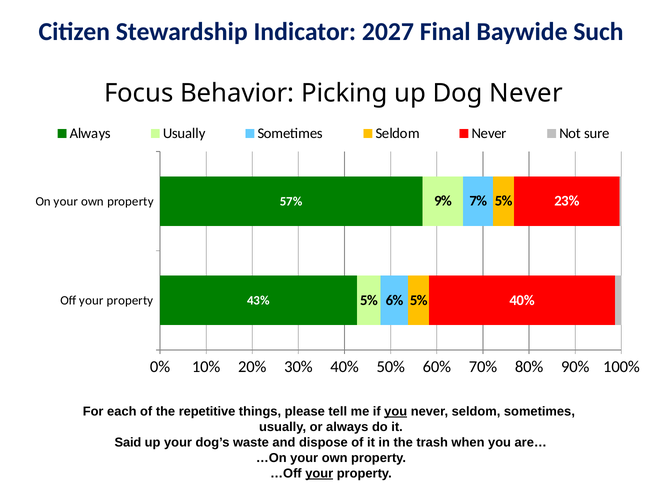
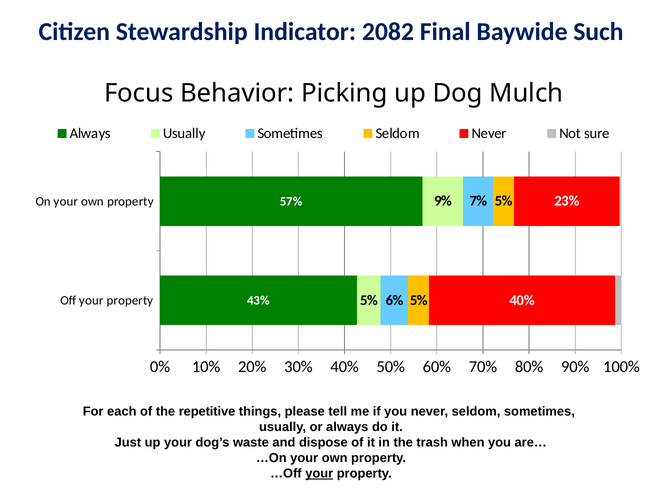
2027: 2027 -> 2082
Dog Never: Never -> Mulch
you at (396, 411) underline: present -> none
Said: Said -> Just
